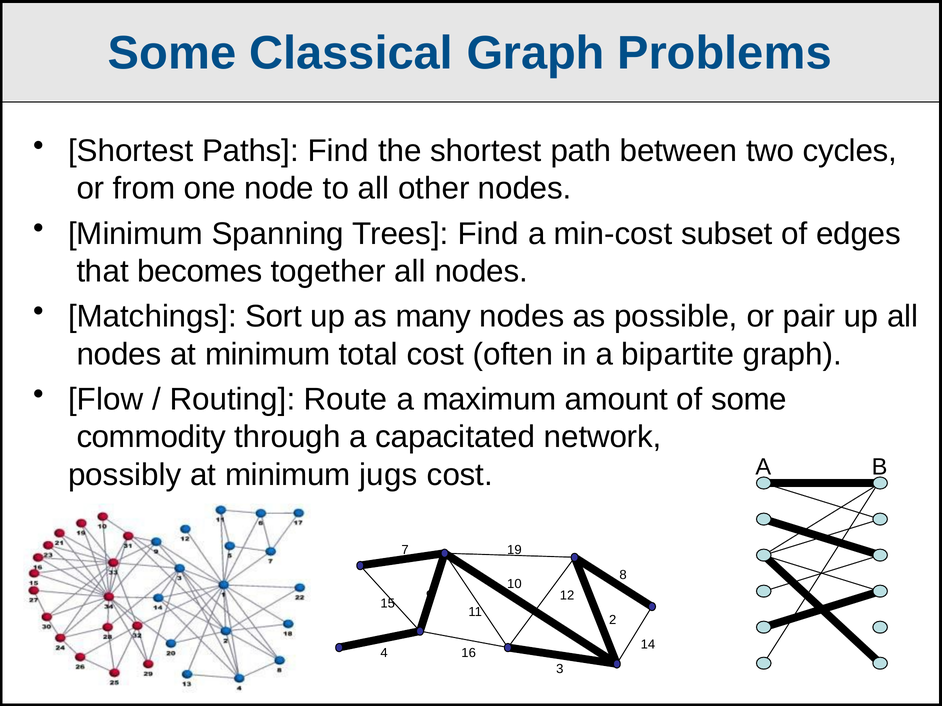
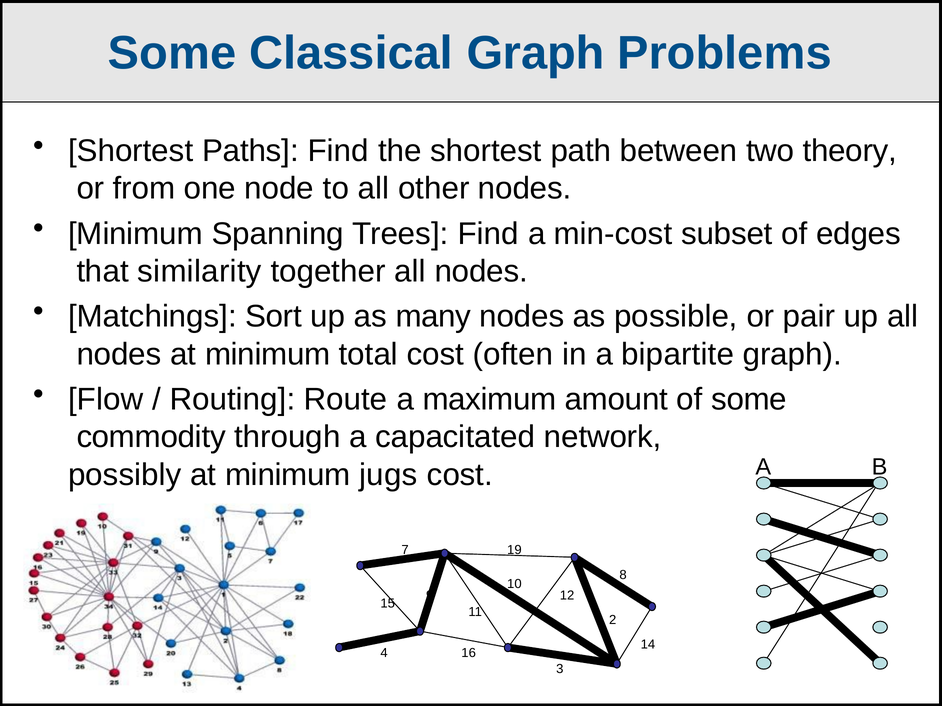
cycles: cycles -> theory
becomes: becomes -> similarity
